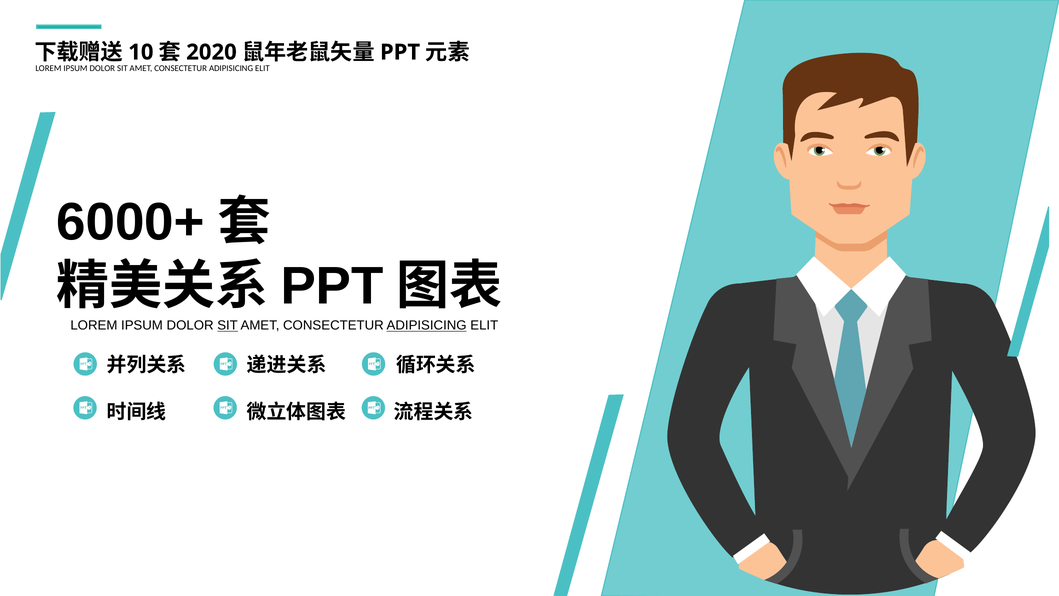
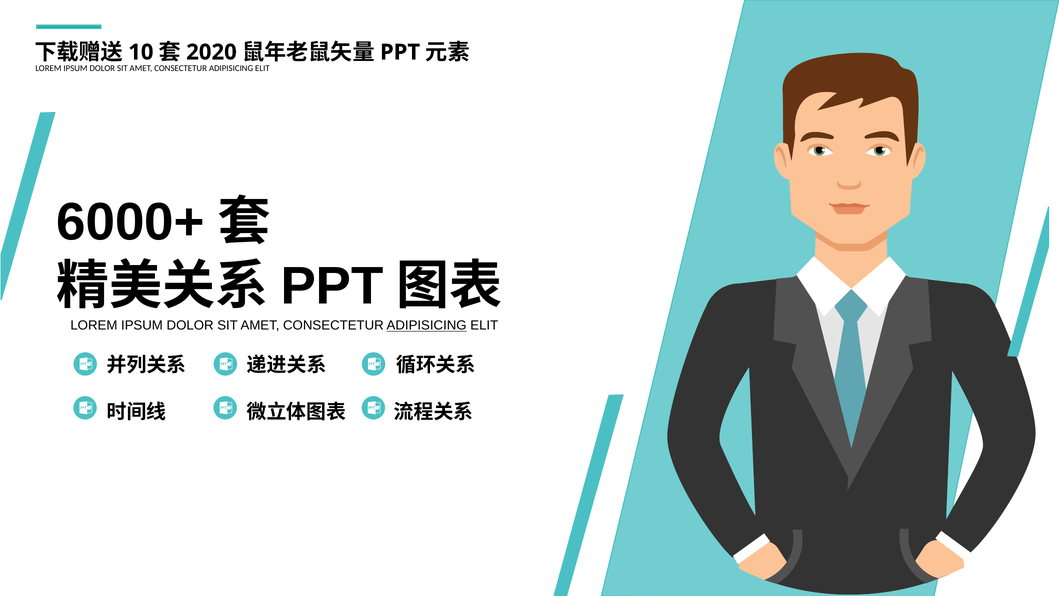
SIT at (228, 325) underline: present -> none
